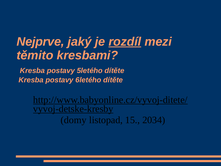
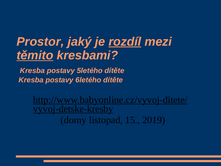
Nejprve: Nejprve -> Prostor
těmito underline: none -> present
2034: 2034 -> 2019
